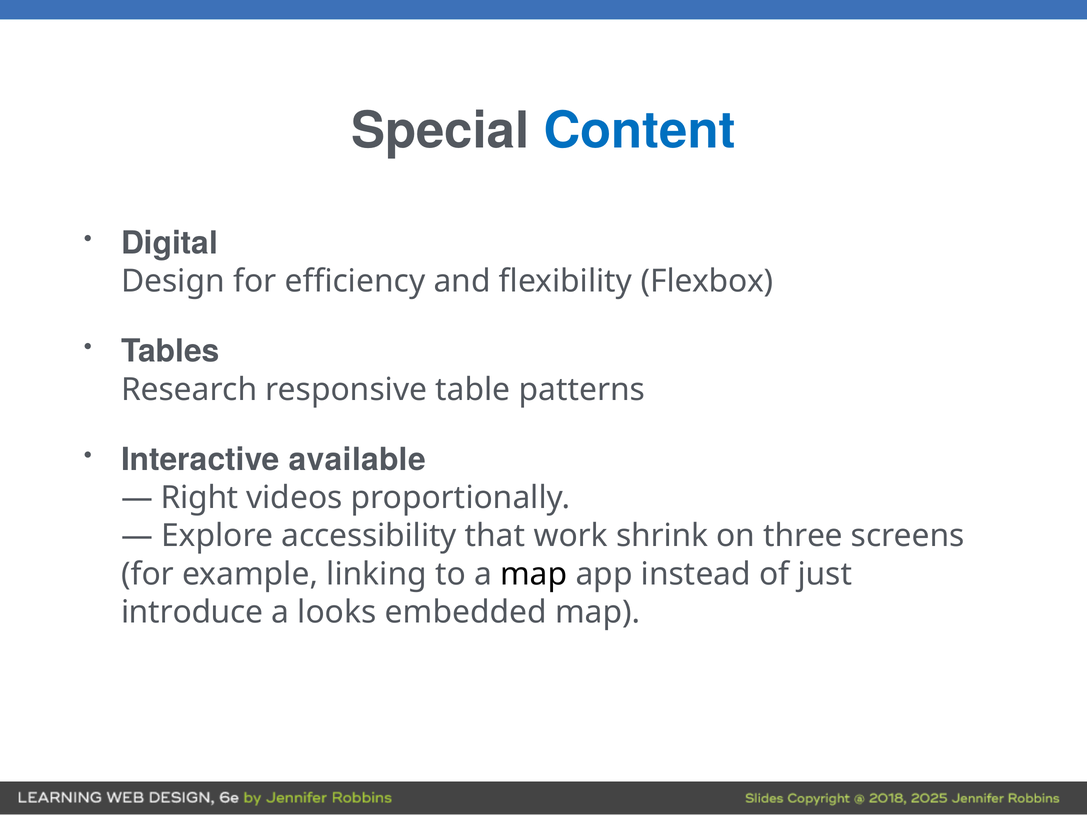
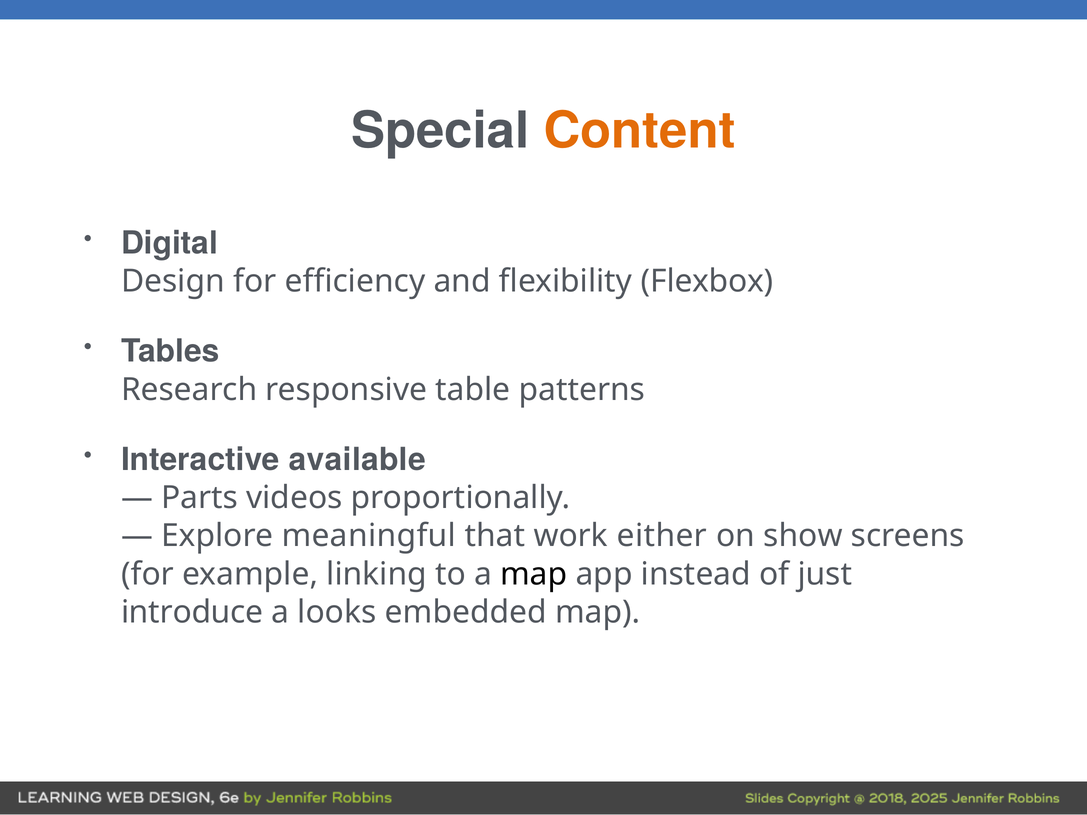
Content colour: blue -> orange
Right: Right -> Parts
accessibility: accessibility -> meaningful
shrink: shrink -> either
three: three -> show
